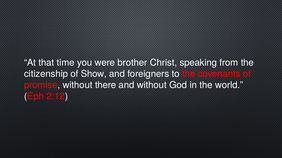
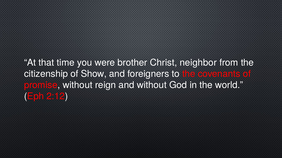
speaking: speaking -> neighbor
there: there -> reign
